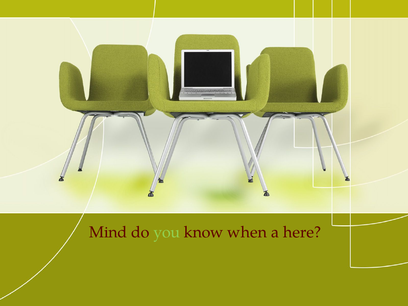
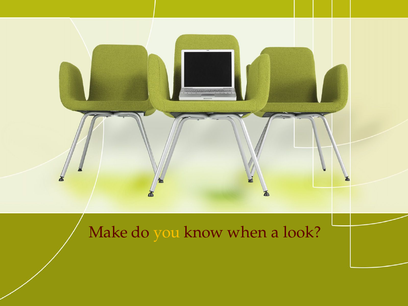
Mind: Mind -> Make
you colour: light green -> yellow
here: here -> look
